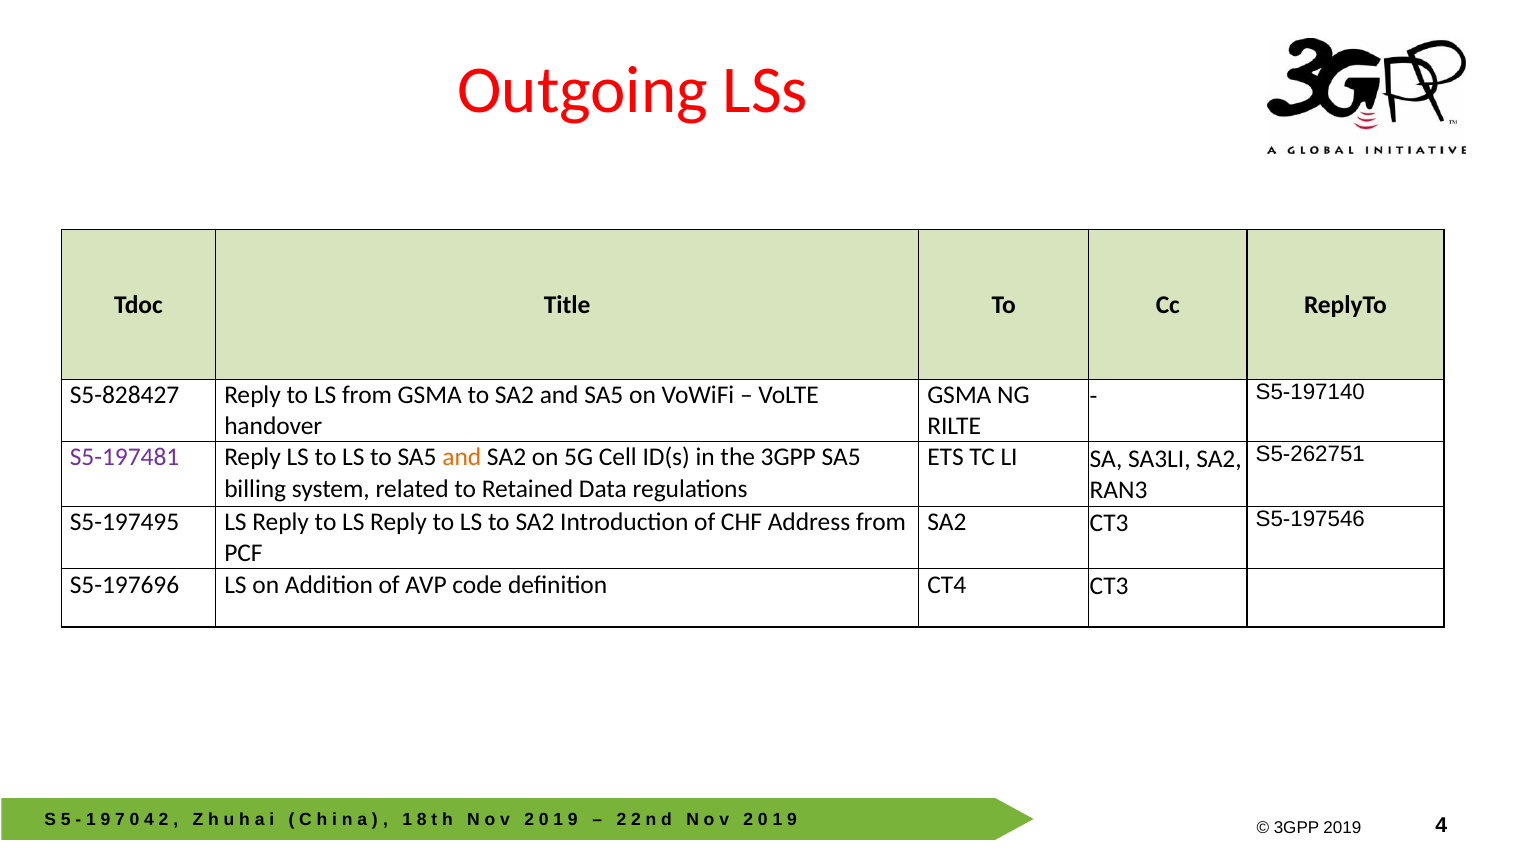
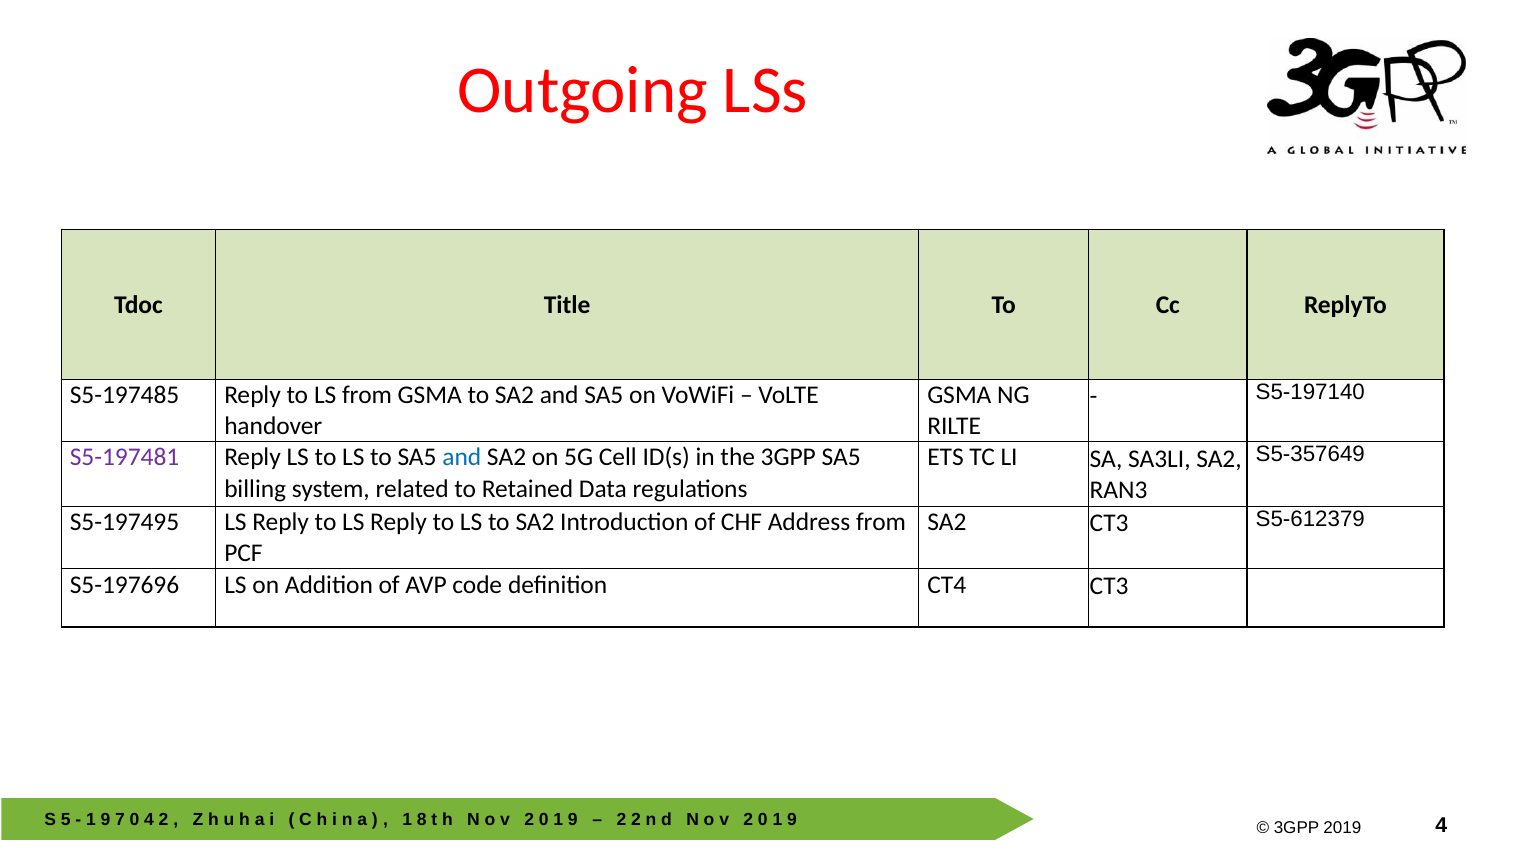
S5-828427: S5-828427 -> S5-197485
S5-262751: S5-262751 -> S5-357649
and at (462, 458) colour: orange -> blue
S5-197546: S5-197546 -> S5-612379
